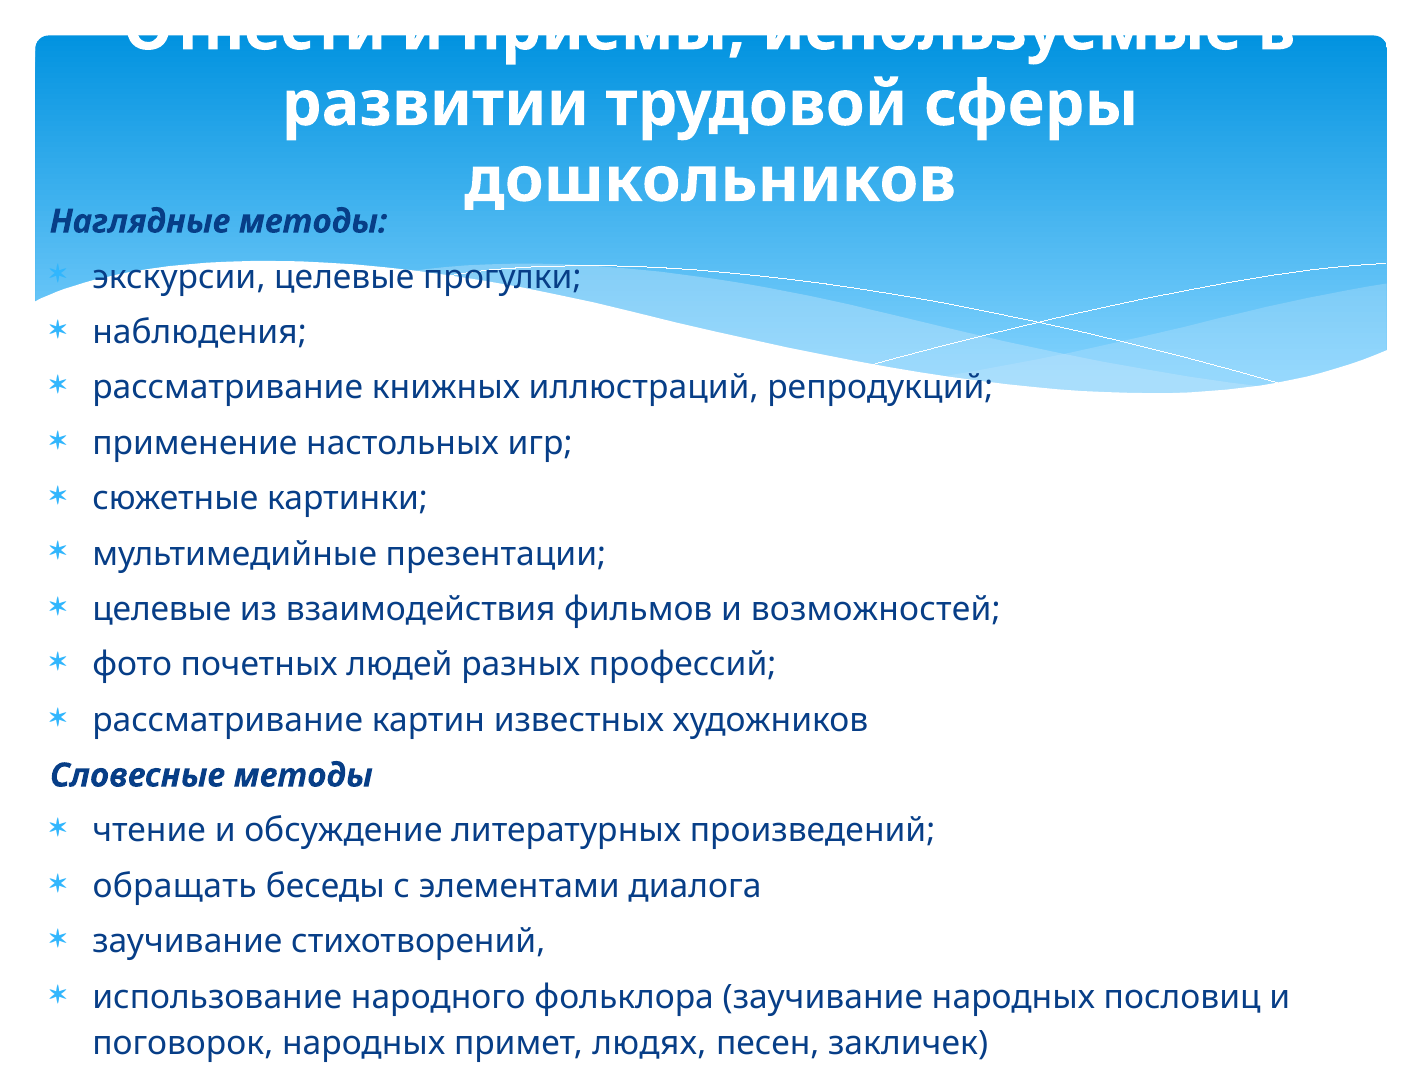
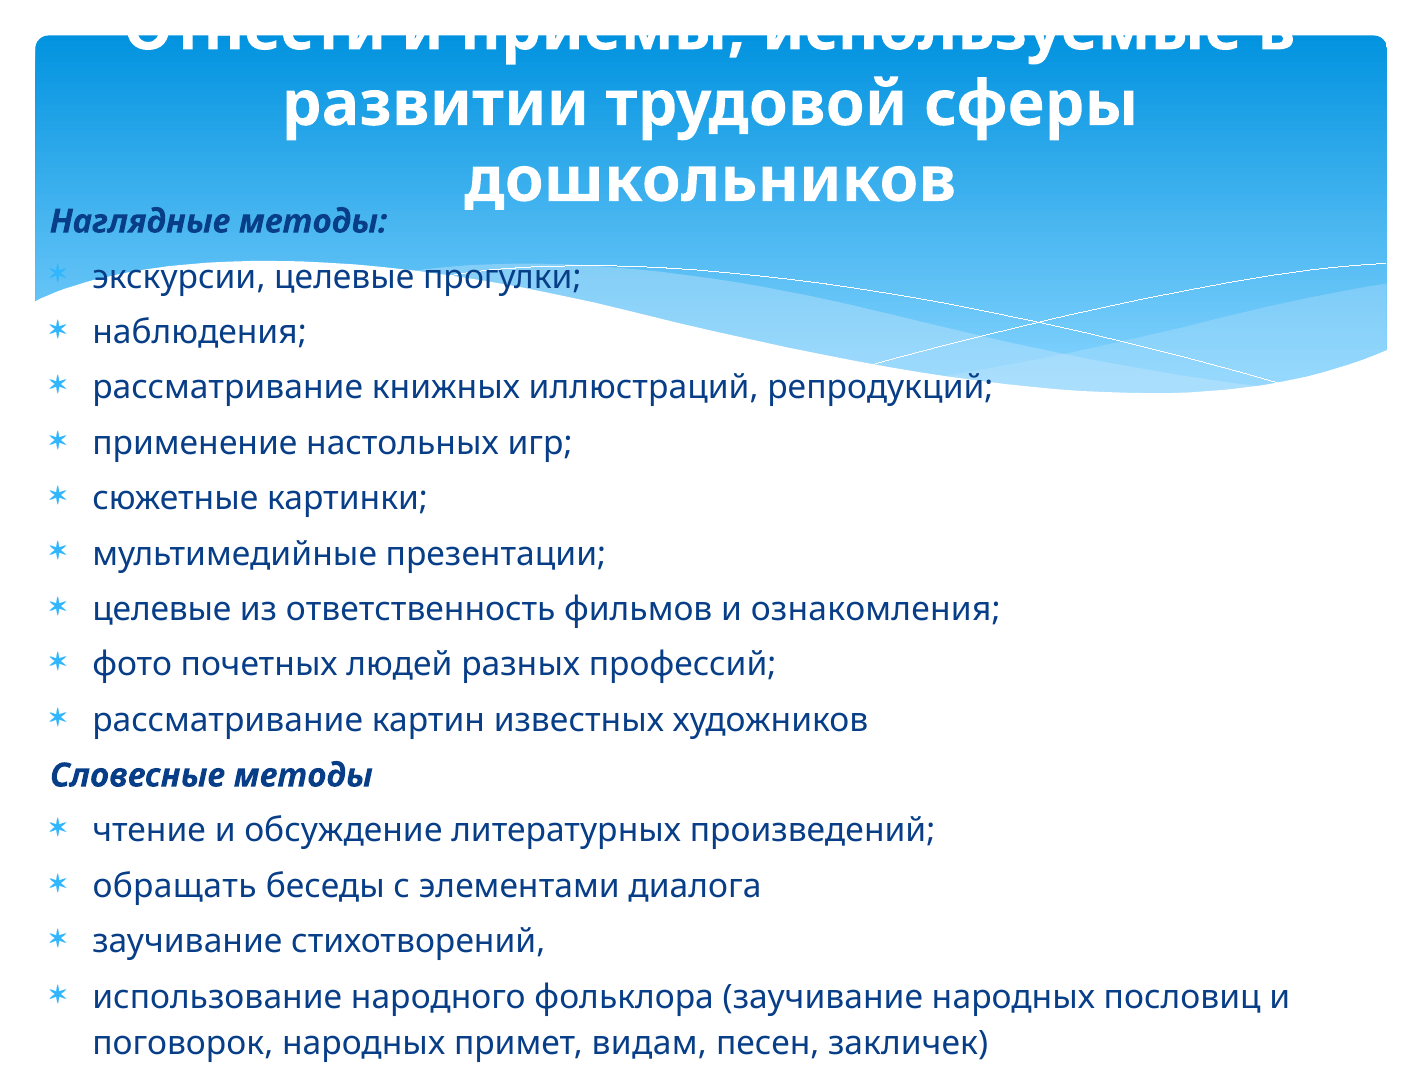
взаимодействия: взаимодействия -> ответственность
возможностей: возможностей -> ознакомления
людях: людях -> видам
